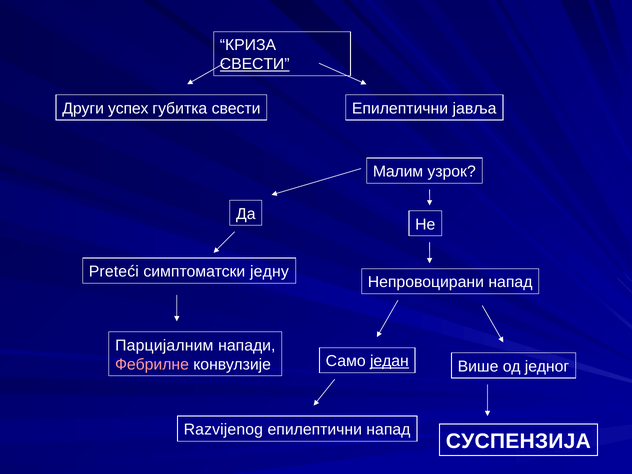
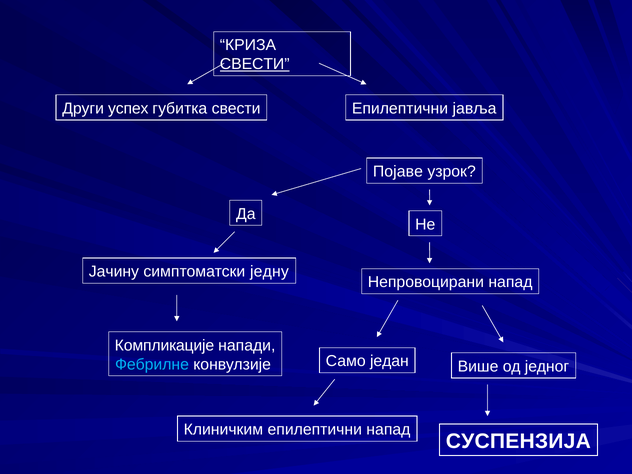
Малим: Малим -> Појаве
Preteći: Preteći -> Јачину
Парцијалним: Парцијалним -> Компликације
Фебрилне colour: pink -> light blue
један underline: present -> none
Razvijenog: Razvijenog -> Клиничким
